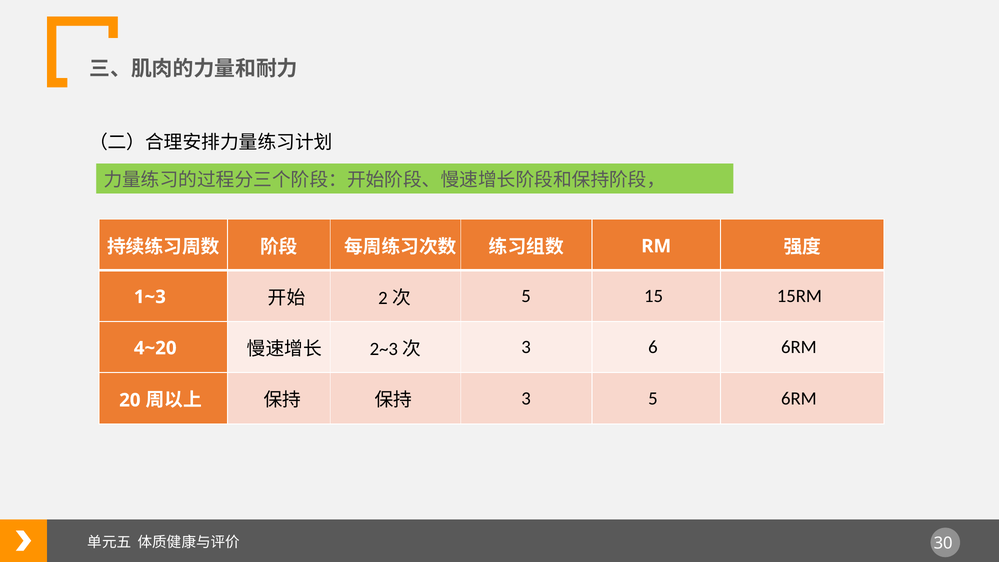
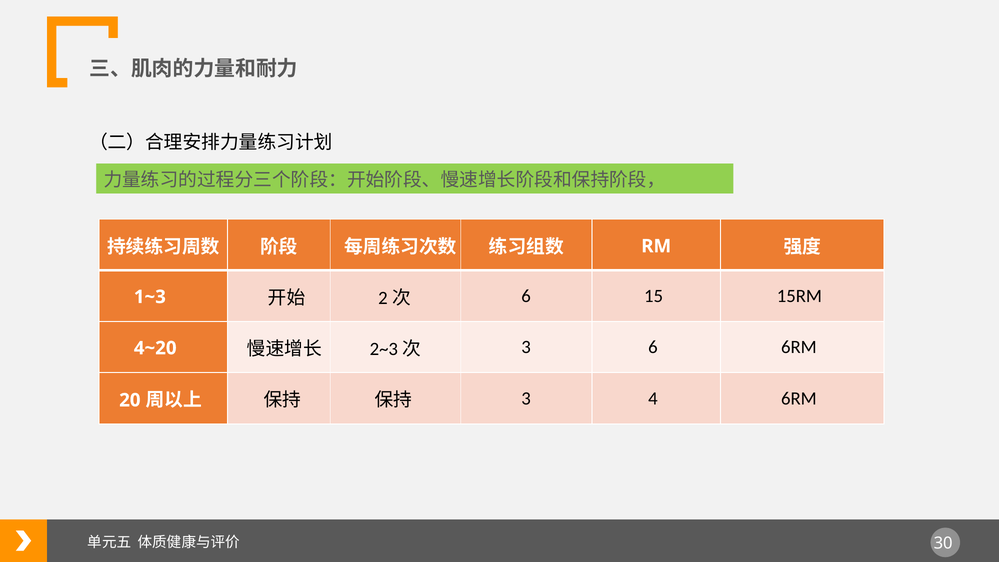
5 at (526, 296): 5 -> 6
3 5: 5 -> 4
